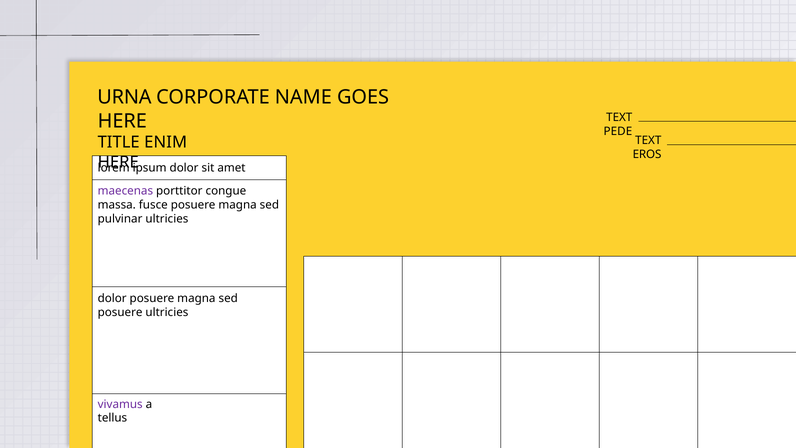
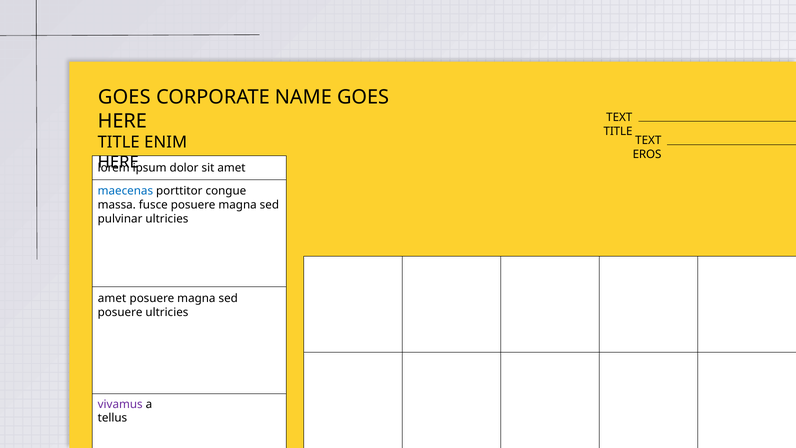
URNA at (124, 97): URNA -> GOES
PEDE at (618, 131): PEDE -> TITLE
maecenas colour: purple -> blue
dolor at (112, 298): dolor -> amet
